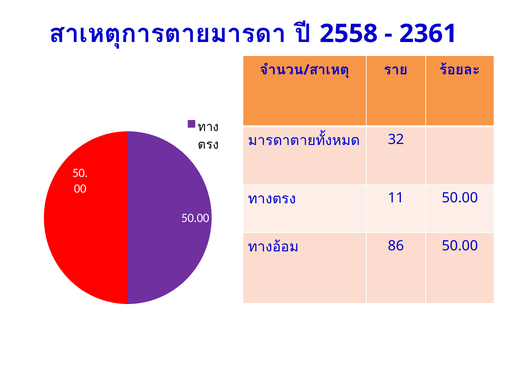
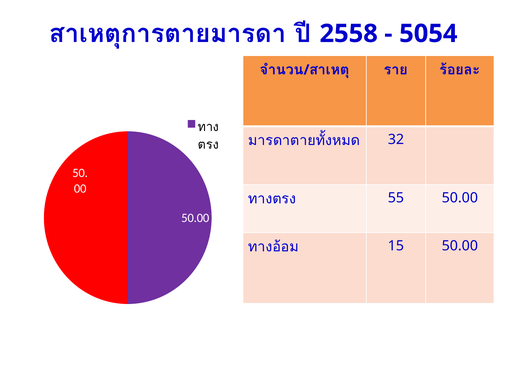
2361: 2361 -> 5054
11: 11 -> 55
86: 86 -> 15
